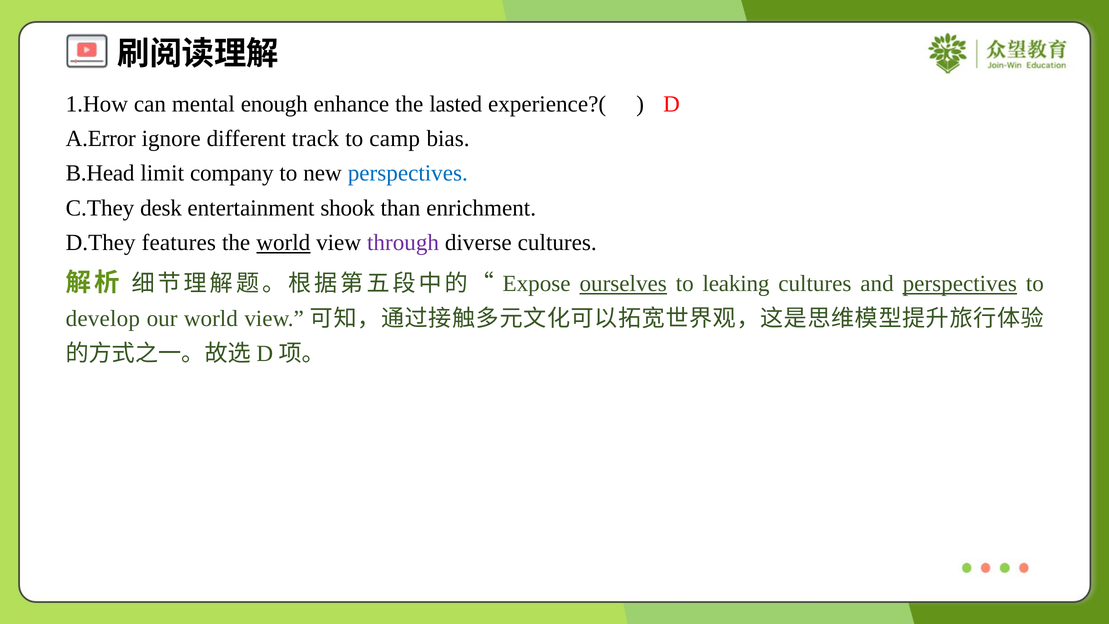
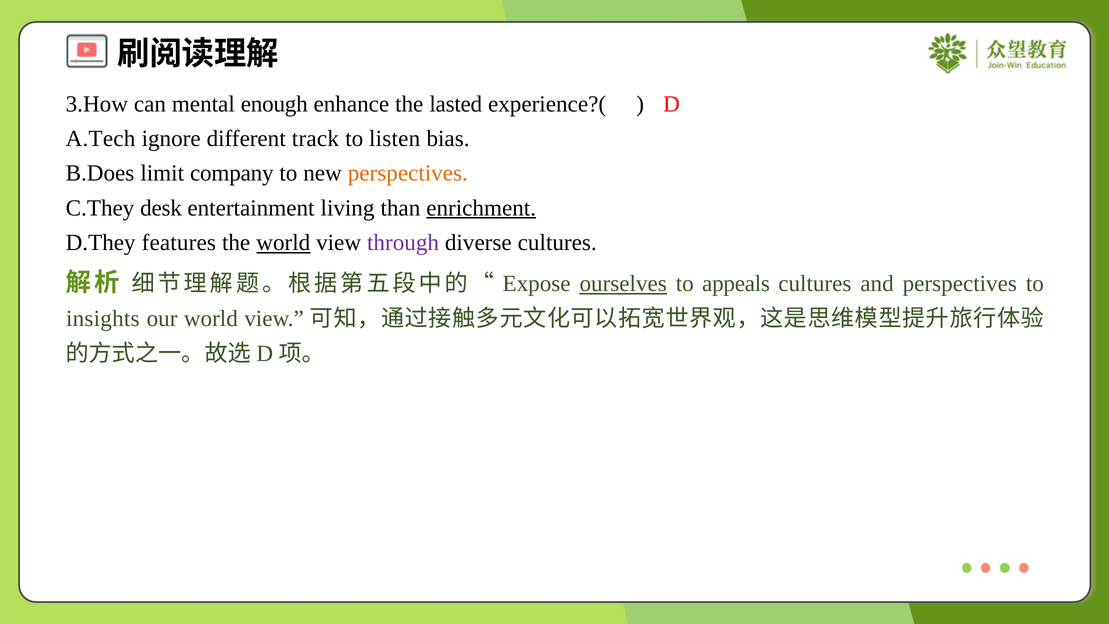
1.How: 1.How -> 3.How
A.Error: A.Error -> A.Tech
camp: camp -> listen
B.Head: B.Head -> B.Does
perspectives at (408, 173) colour: blue -> orange
shook: shook -> living
enrichment underline: none -> present
leaking: leaking -> appeals
perspectives at (960, 284) underline: present -> none
develop: develop -> insights
